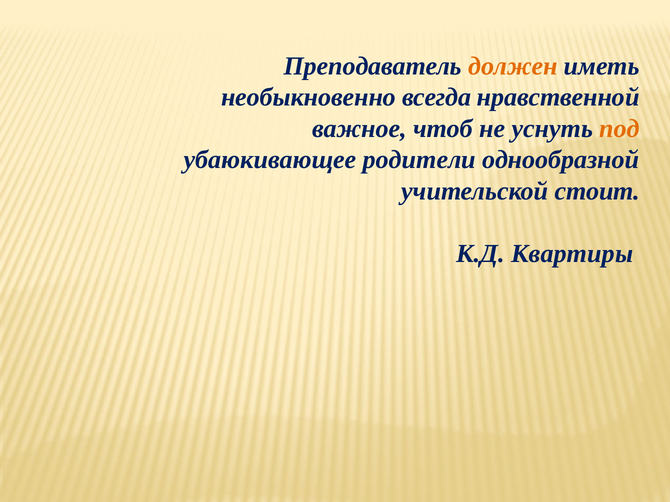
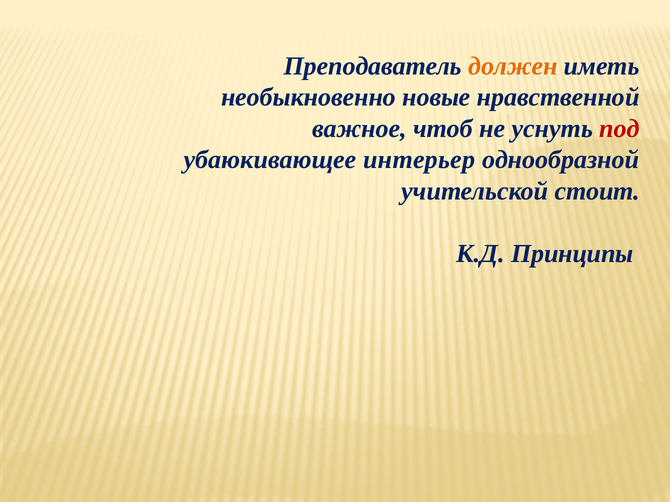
всегда: всегда -> новые
под colour: orange -> red
родители: родители -> интерьер
Квартиры: Квартиры -> Принципы
